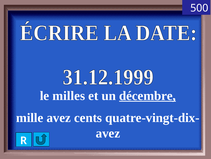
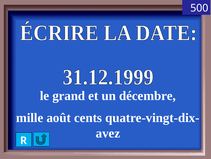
milles: milles -> grand
décembre underline: present -> none
mille avez: avez -> août
